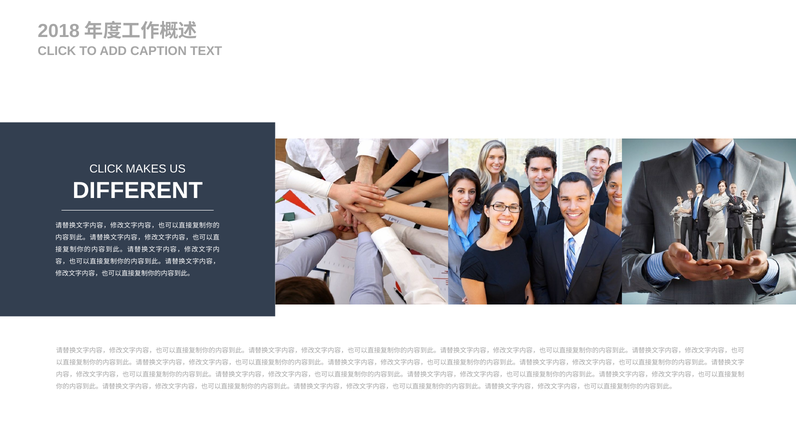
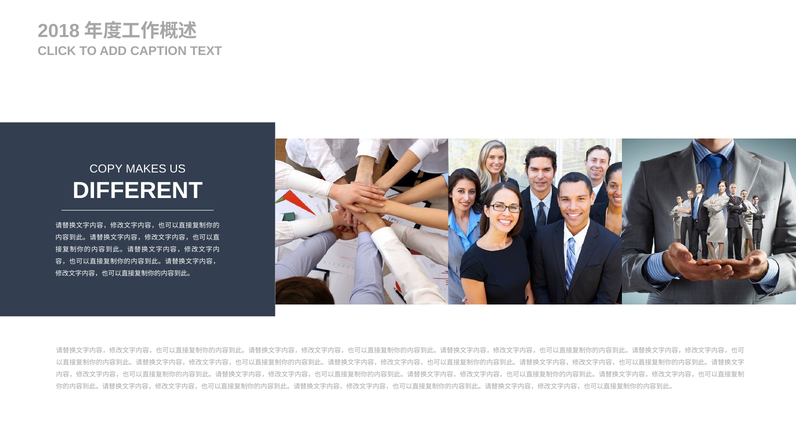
CLICK at (106, 169): CLICK -> COPY
